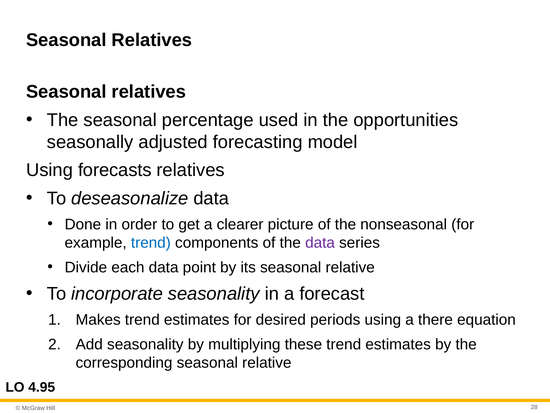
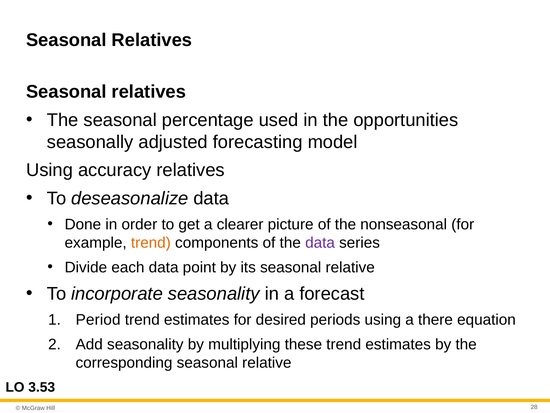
forecasts: forecasts -> accuracy
trend at (151, 243) colour: blue -> orange
Makes: Makes -> Period
4.95: 4.95 -> 3.53
